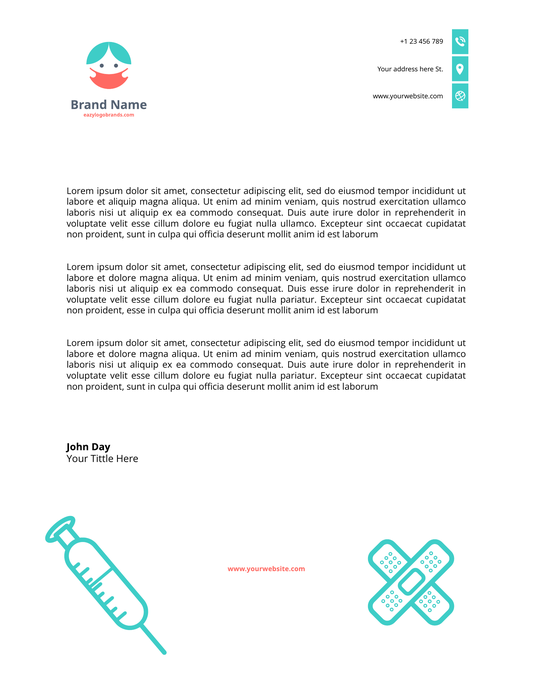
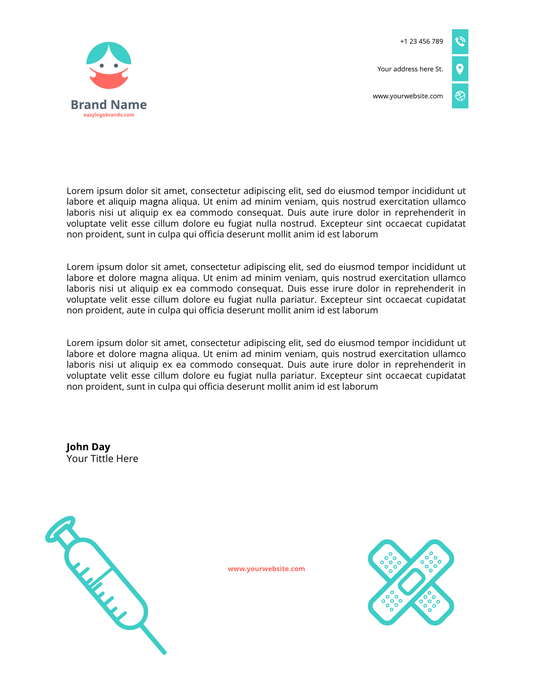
nulla ullamco: ullamco -> nostrud
proident esse: esse -> aute
